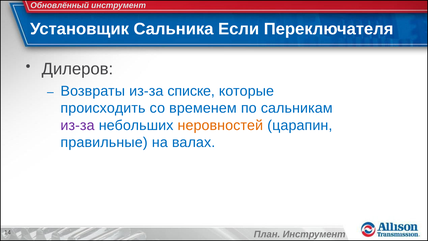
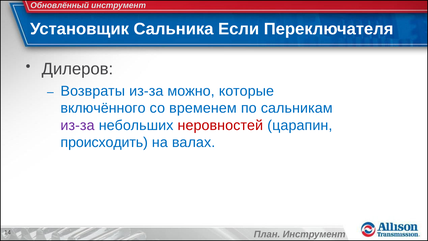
списке: списке -> можно
происходить: происходить -> включённого
неровностей colour: orange -> red
правильные: правильные -> происходить
